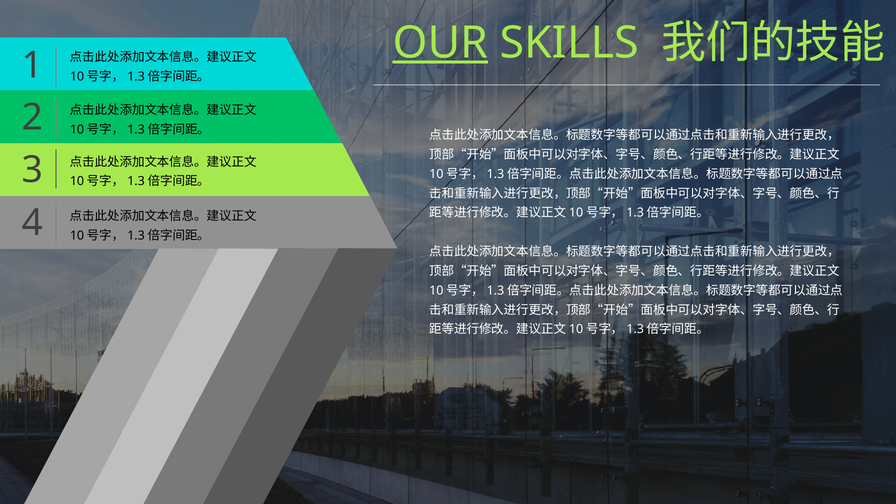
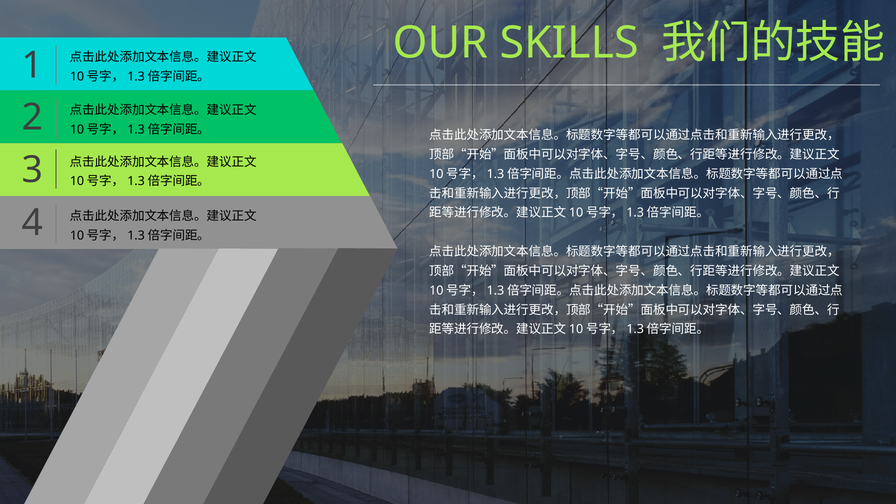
OUR underline: present -> none
